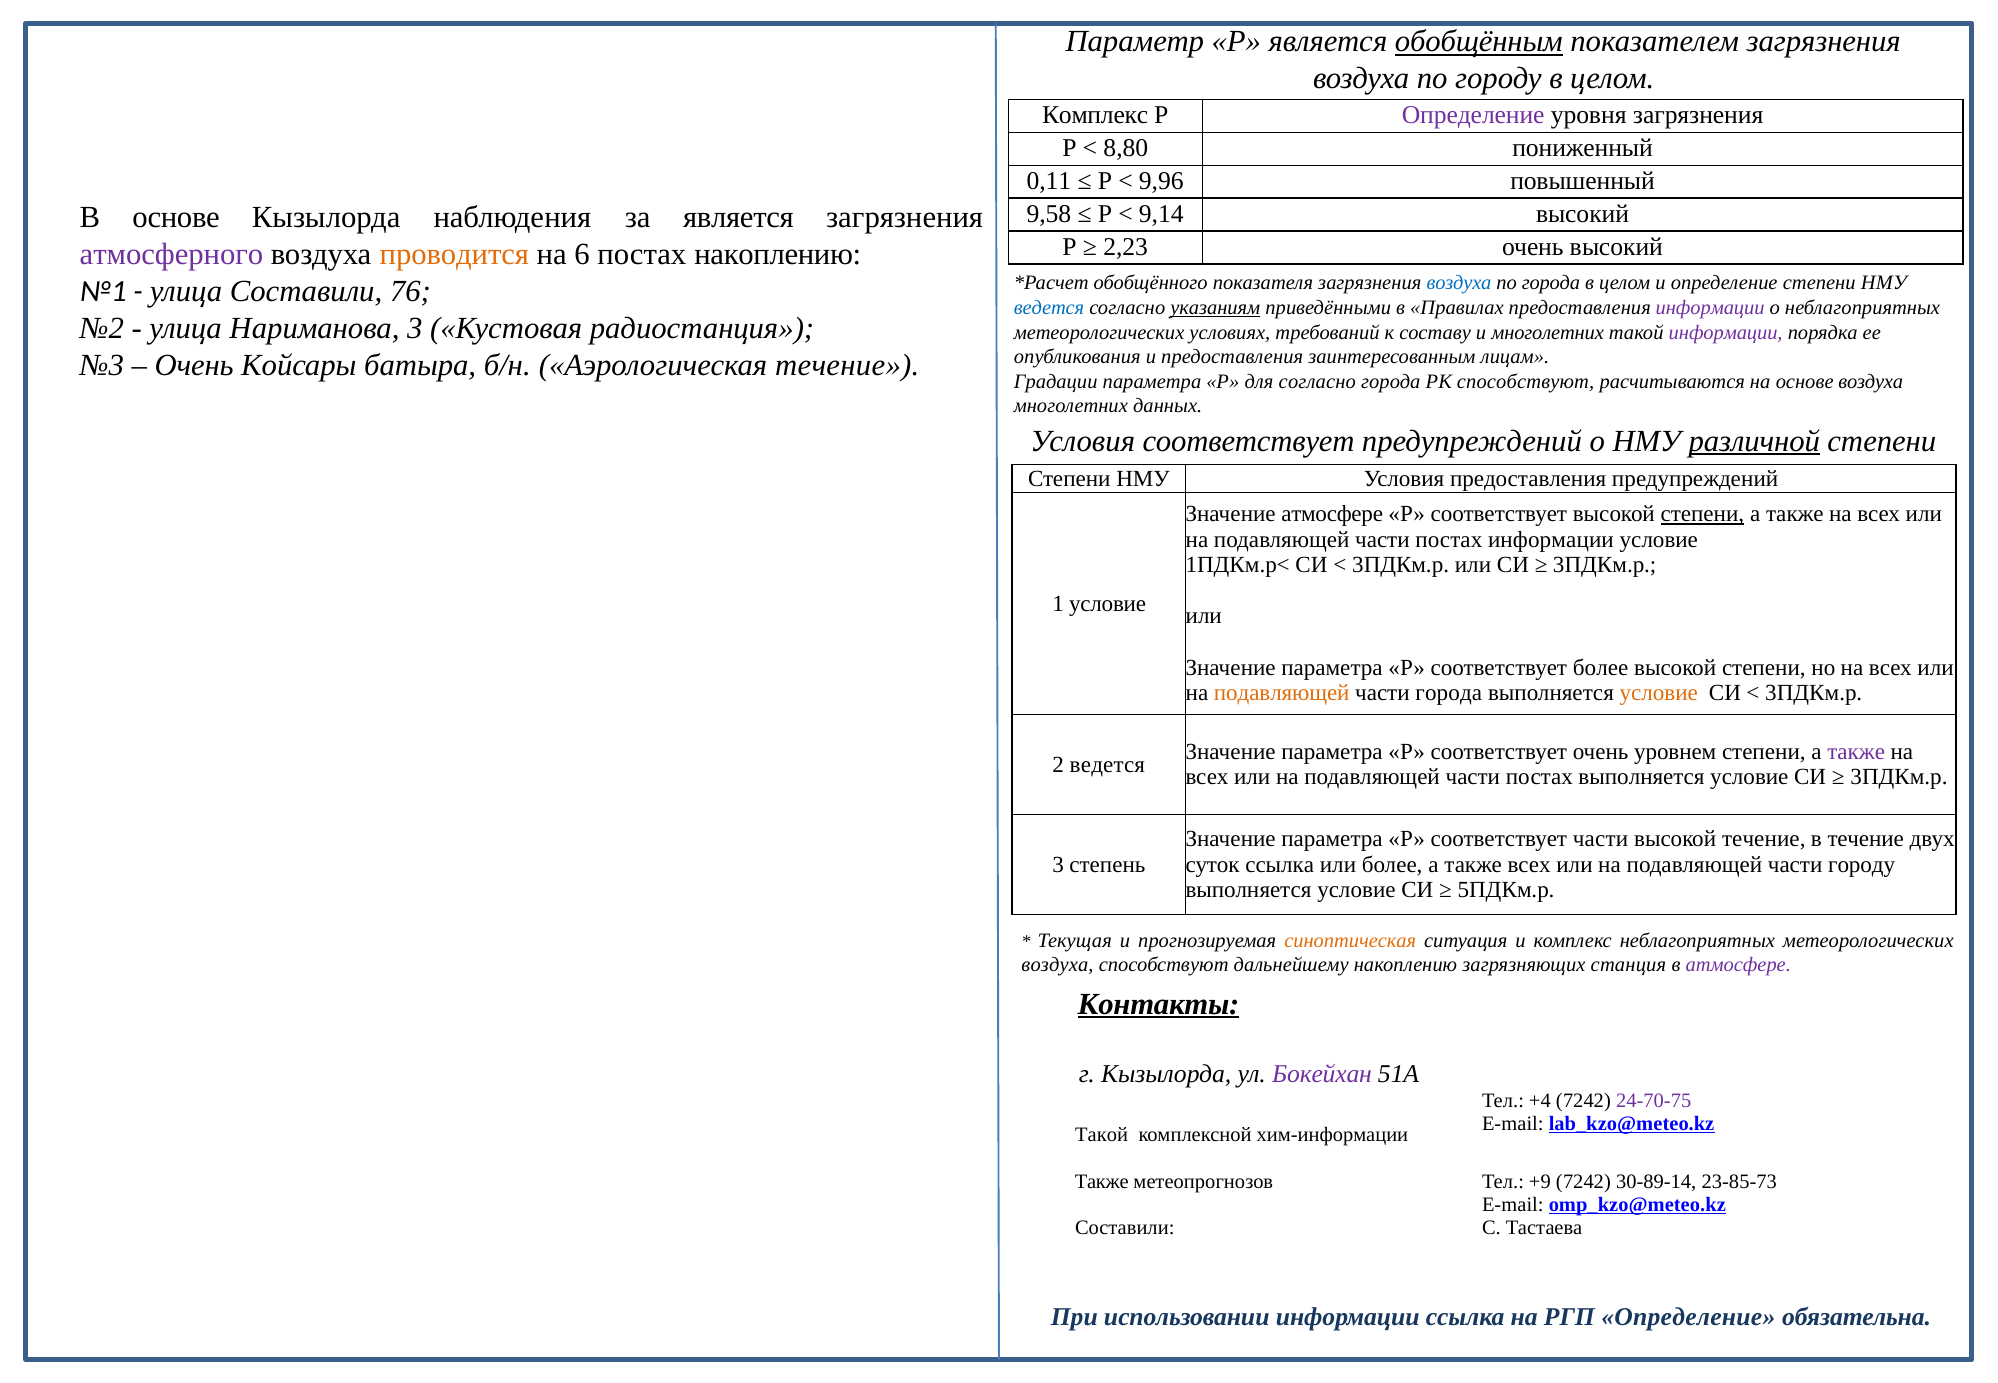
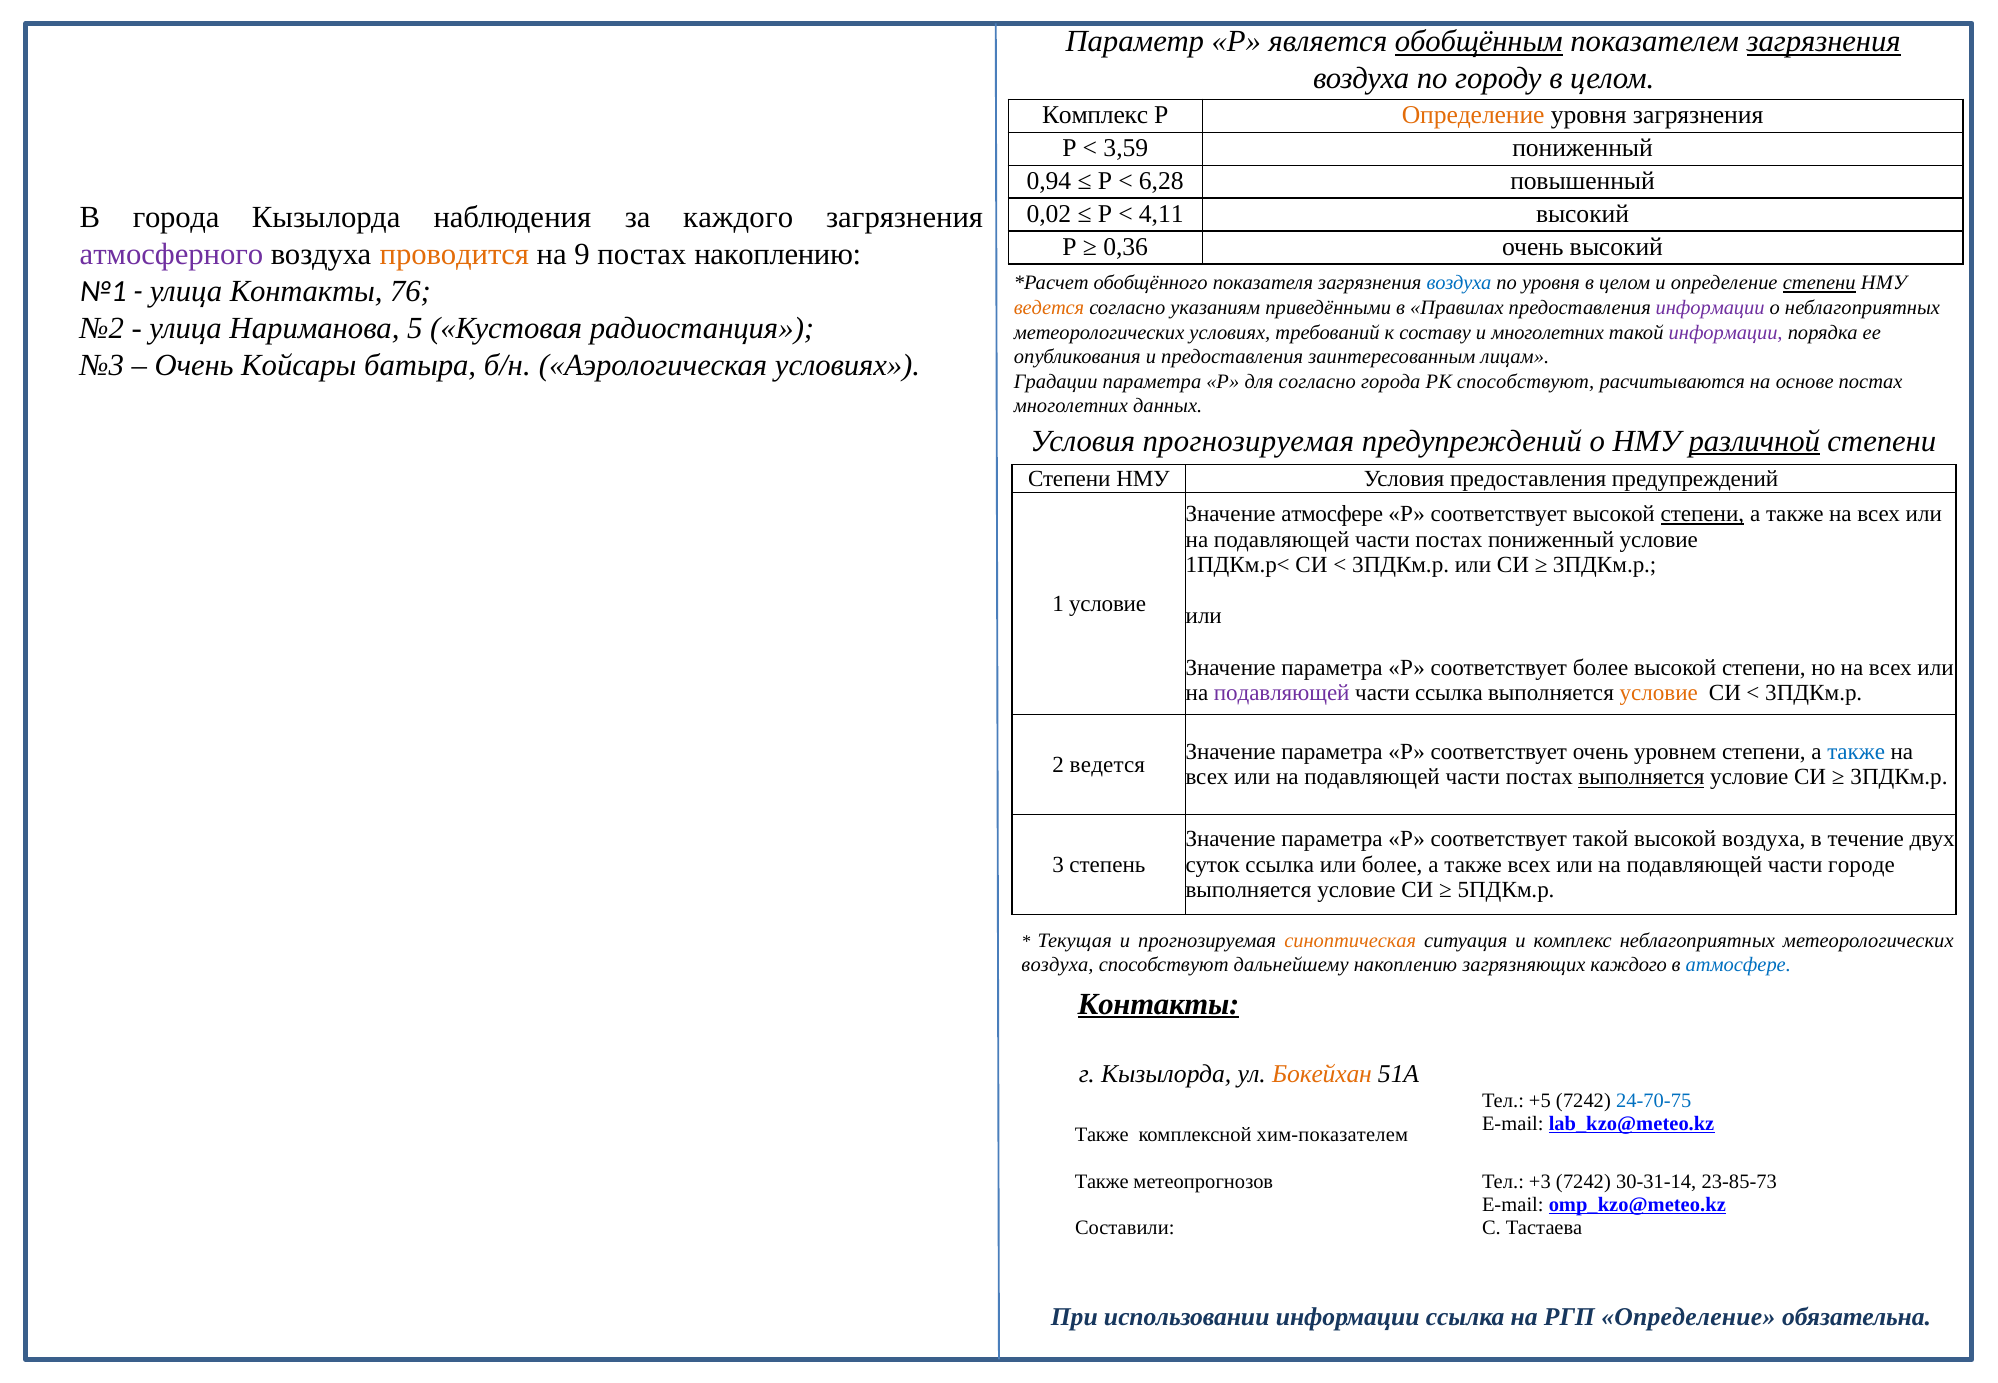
загрязнения at (1824, 42) underline: none -> present
Определение at (1473, 115) colour: purple -> orange
8,80: 8,80 -> 3,59
0,11: 0,11 -> 0,94
9,96: 9,96 -> 6,28
9,58: 9,58 -> 0,02
9,14: 9,14 -> 4,11
В основе: основе -> города
за является: является -> каждого
2,23: 2,23 -> 0,36
6: 6 -> 9
по города: города -> уровня
степени at (1819, 283) underline: none -> present
улица Составили: Составили -> Контакты
ведется at (1049, 308) colour: blue -> orange
указаниям underline: present -> none
Нариманова 3: 3 -> 5
Аэрологическая течение: течение -> условиях
основе воздуха: воздуха -> постах
Условия соответствует: соответствует -> прогнозируемая
постах информации: информации -> пониженный
подавляющей at (1282, 693) colour: orange -> purple
части города: города -> ссылка
также at (1856, 752) colour: purple -> blue
выполняется at (1641, 777) underline: none -> present
соответствует части: части -> такой
высокой течение: течение -> воздуха
части городу: городу -> городе
загрязняющих станция: станция -> каждого
атмосфере at (1738, 965) colour: purple -> blue
Бокейхан colour: purple -> orange
+4: +4 -> +5
24-70-75 colour: purple -> blue
Такой at (1102, 1135): Такой -> Также
хим-информации: хим-информации -> хим-показателем
+9: +9 -> +3
30-89-14: 30-89-14 -> 30-31-14
